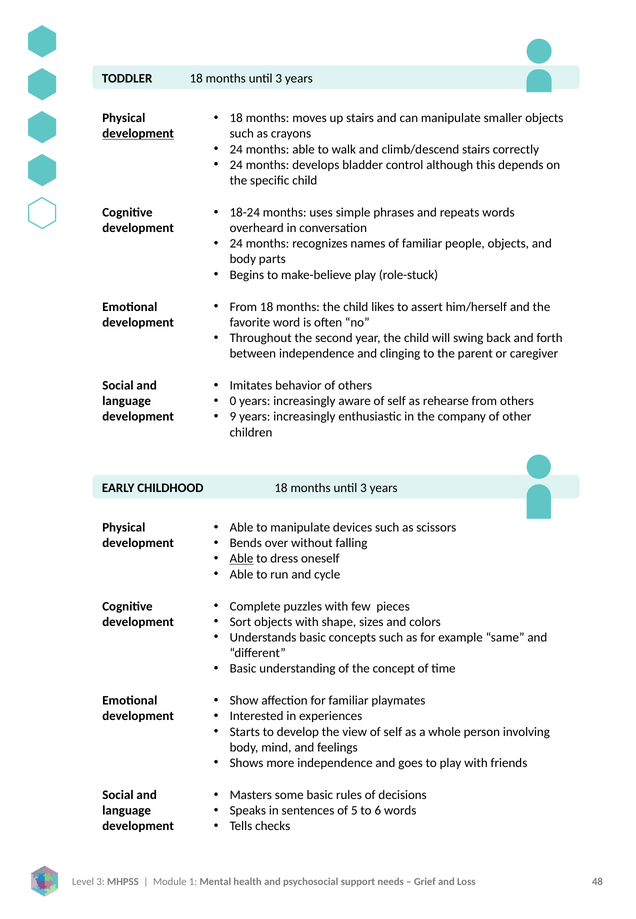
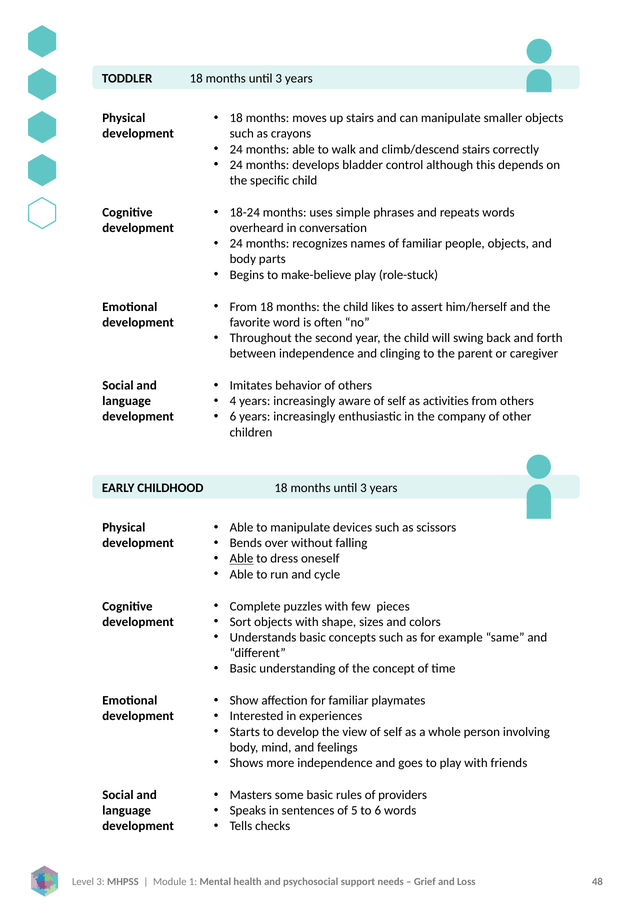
development at (138, 134) underline: present -> none
0: 0 -> 4
rehearse: rehearse -> activities
9 at (233, 417): 9 -> 6
decisions: decisions -> providers
